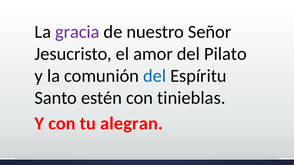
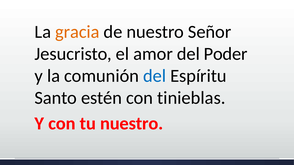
gracia colour: purple -> orange
Pilato: Pilato -> Poder
tu alegran: alegran -> nuestro
